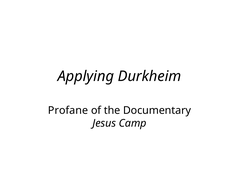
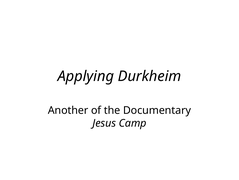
Profane: Profane -> Another
